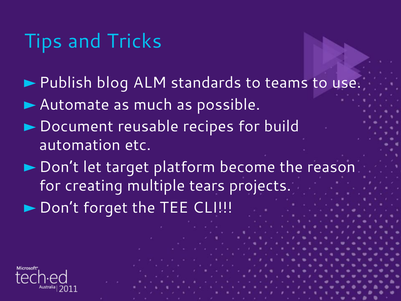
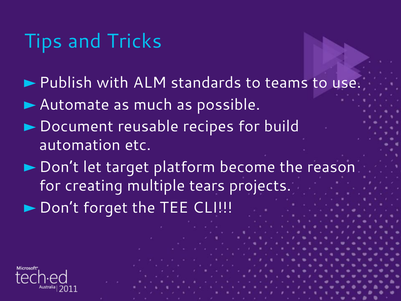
blog: blog -> with
